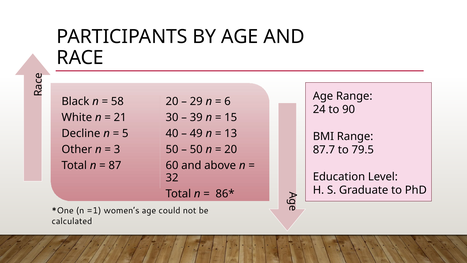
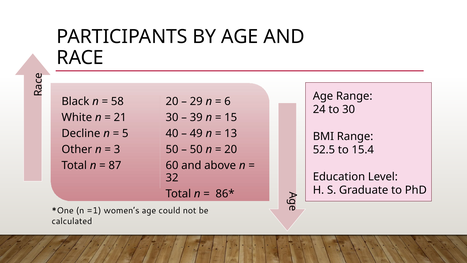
to 90: 90 -> 30
87.7: 87.7 -> 52.5
79.5: 79.5 -> 15.4
